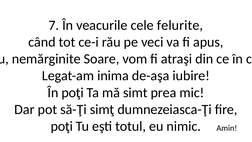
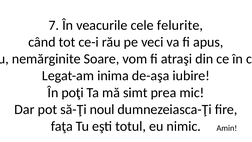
simţ: simţ -> noul
poţi at (62, 126): poţi -> faţa
